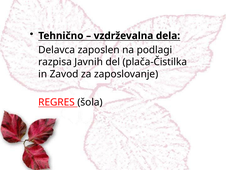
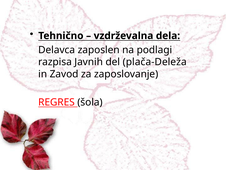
plača-Čistilka: plača-Čistilka -> plača-Deleža
